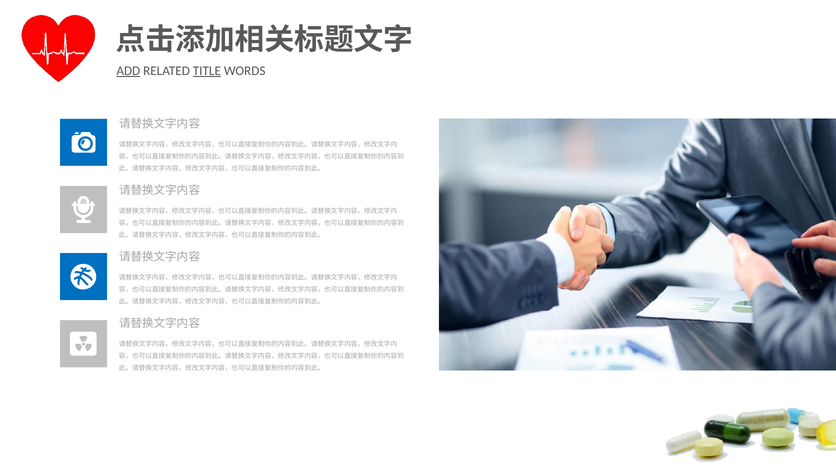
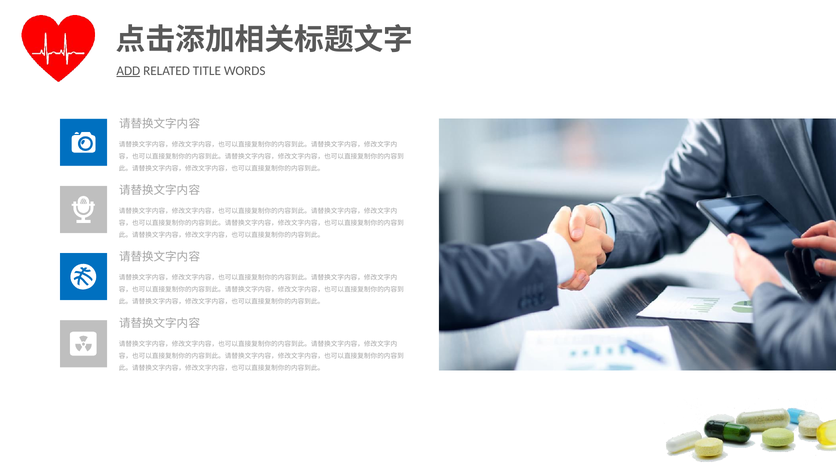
TITLE underline: present -> none
